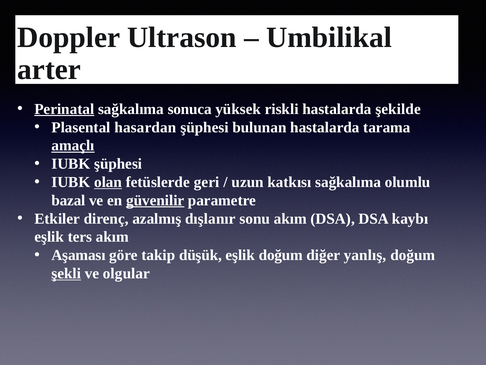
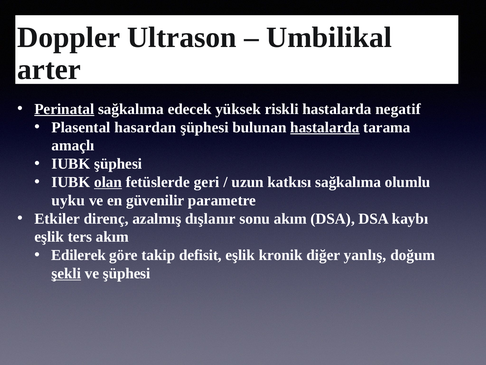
sonuca: sonuca -> edecek
şekilde: şekilde -> negatif
hastalarda at (325, 127) underline: none -> present
amaçlı underline: present -> none
bazal: bazal -> uyku
güvenilir underline: present -> none
Aşaması: Aşaması -> Edilerek
düşük: düşük -> defisit
eşlik doğum: doğum -> kronik
ve olgular: olgular -> şüphesi
